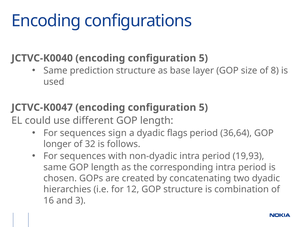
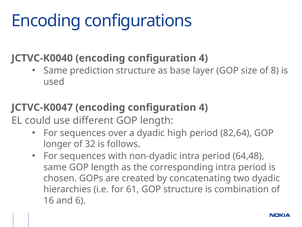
JCTVC-K0040 encoding configuration 5: 5 -> 4
JCTVC-K0047 encoding configuration 5: 5 -> 4
sign: sign -> over
flags: flags -> high
36,64: 36,64 -> 82,64
19,93: 19,93 -> 64,48
12: 12 -> 61
3: 3 -> 6
